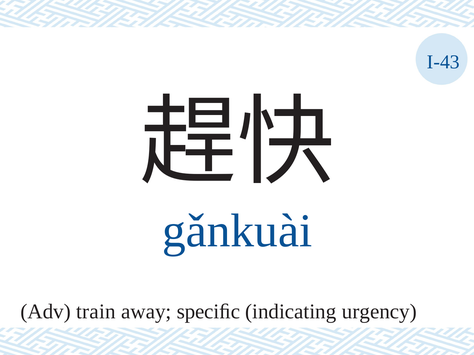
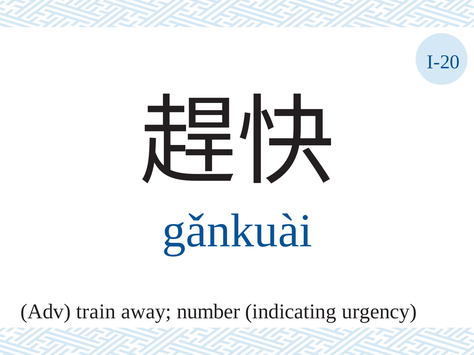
I-43: I-43 -> I-20
speciﬁc: speciﬁc -> number
